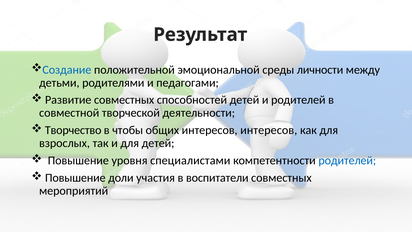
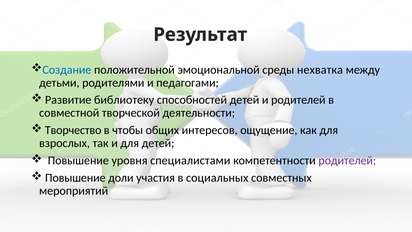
личности: личности -> нехватка
Развитие совместных: совместных -> библиотеку
интересов интересов: интересов -> ощущение
родителей at (347, 160) colour: blue -> purple
воспитатели: воспитатели -> социальных
